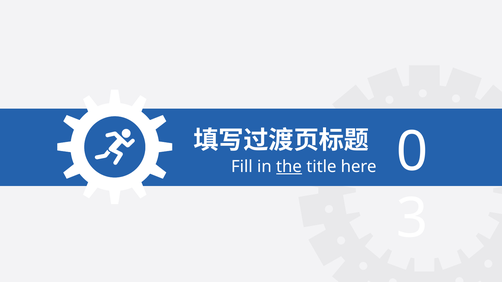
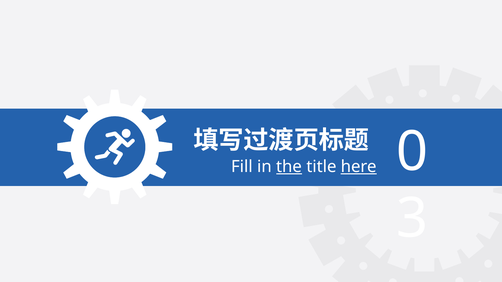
here underline: none -> present
